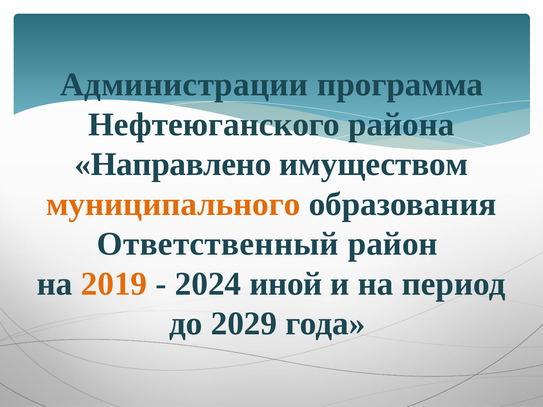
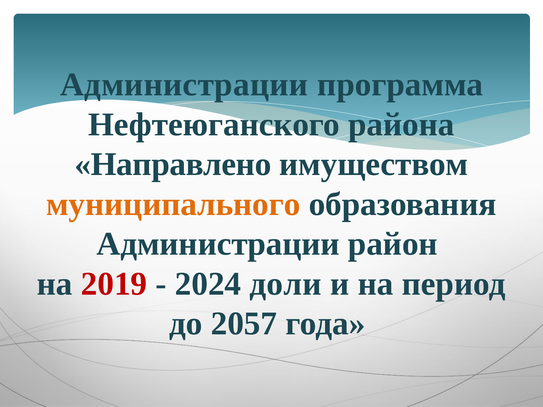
Ответственный at (218, 244): Ответственный -> Администрации
2019 colour: orange -> red
иной: иной -> доли
2029: 2029 -> 2057
